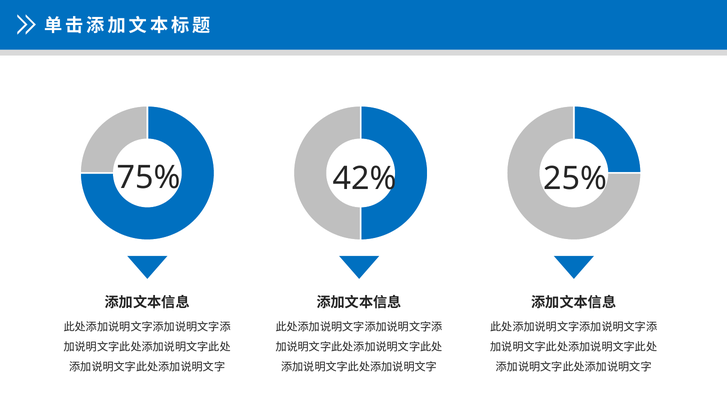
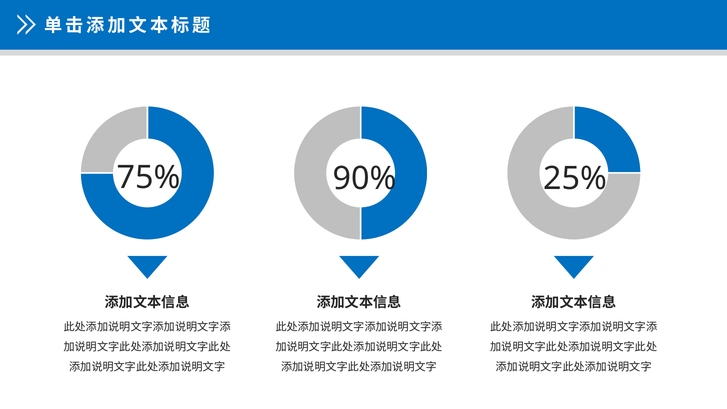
42%: 42% -> 90%
